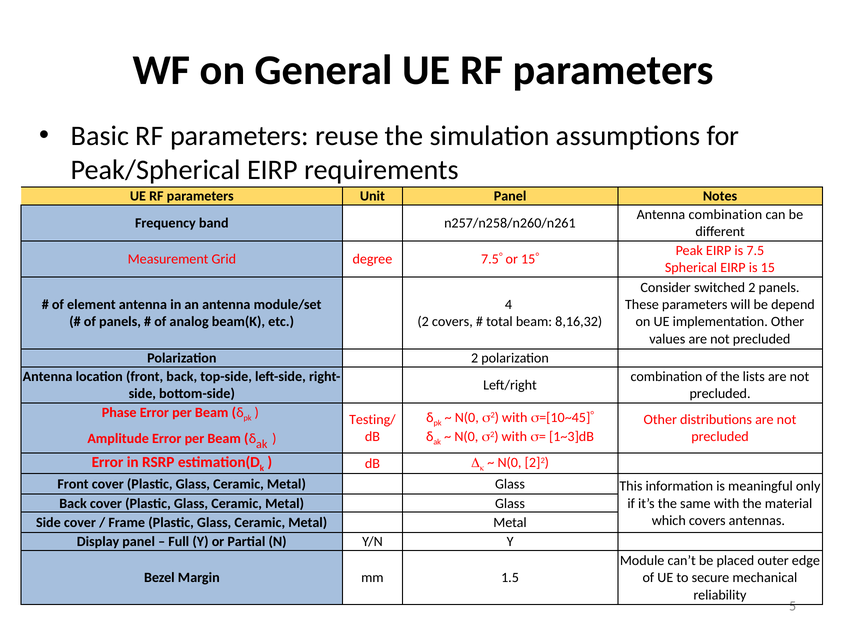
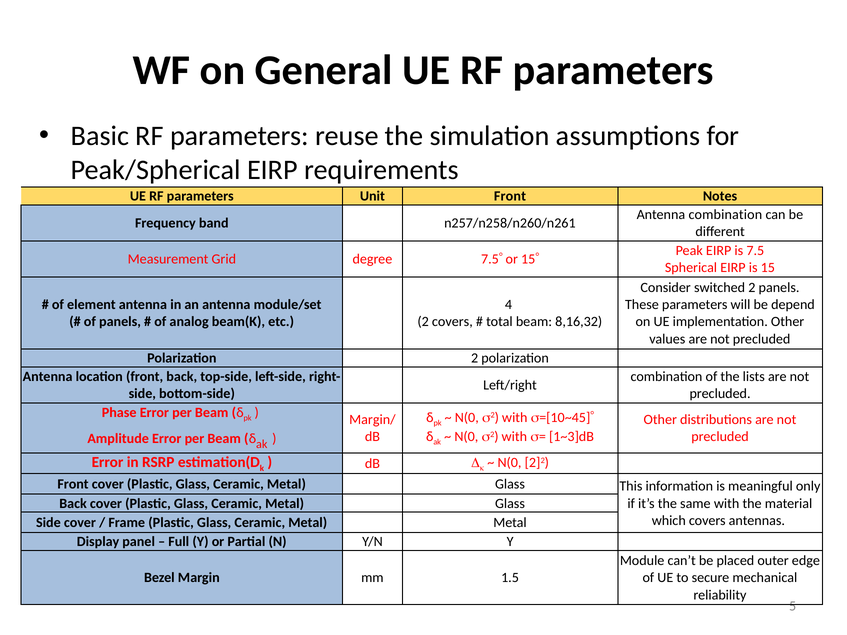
Unit Panel: Panel -> Front
Testing/: Testing/ -> Margin/
